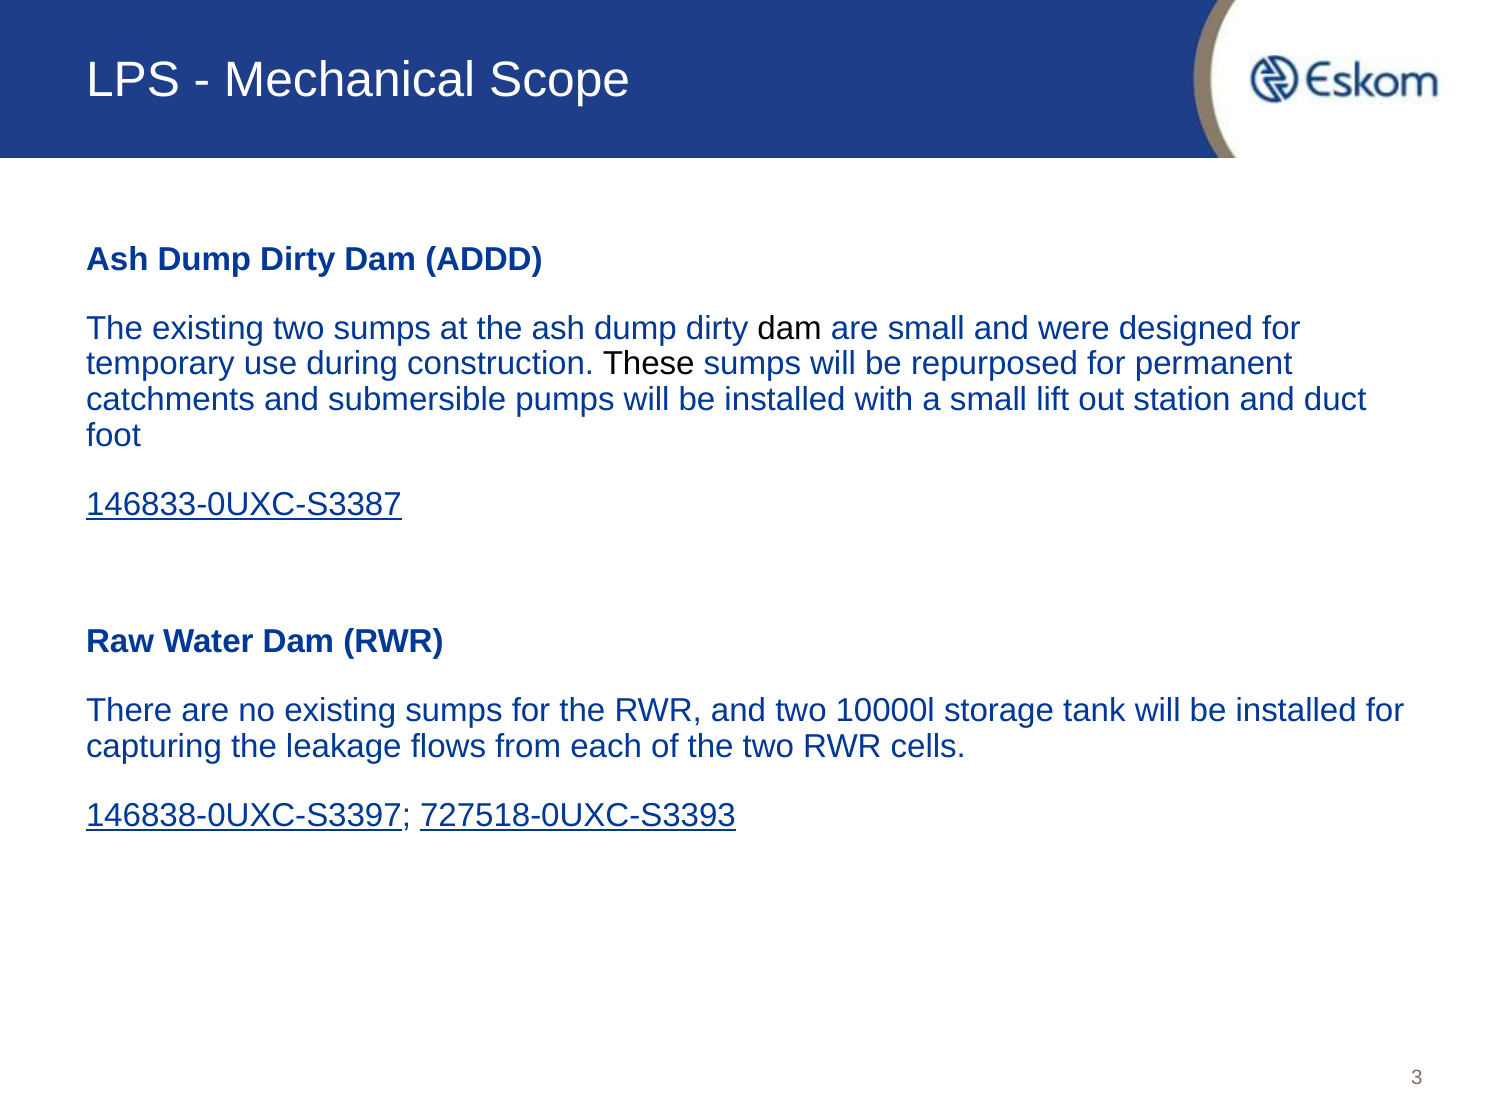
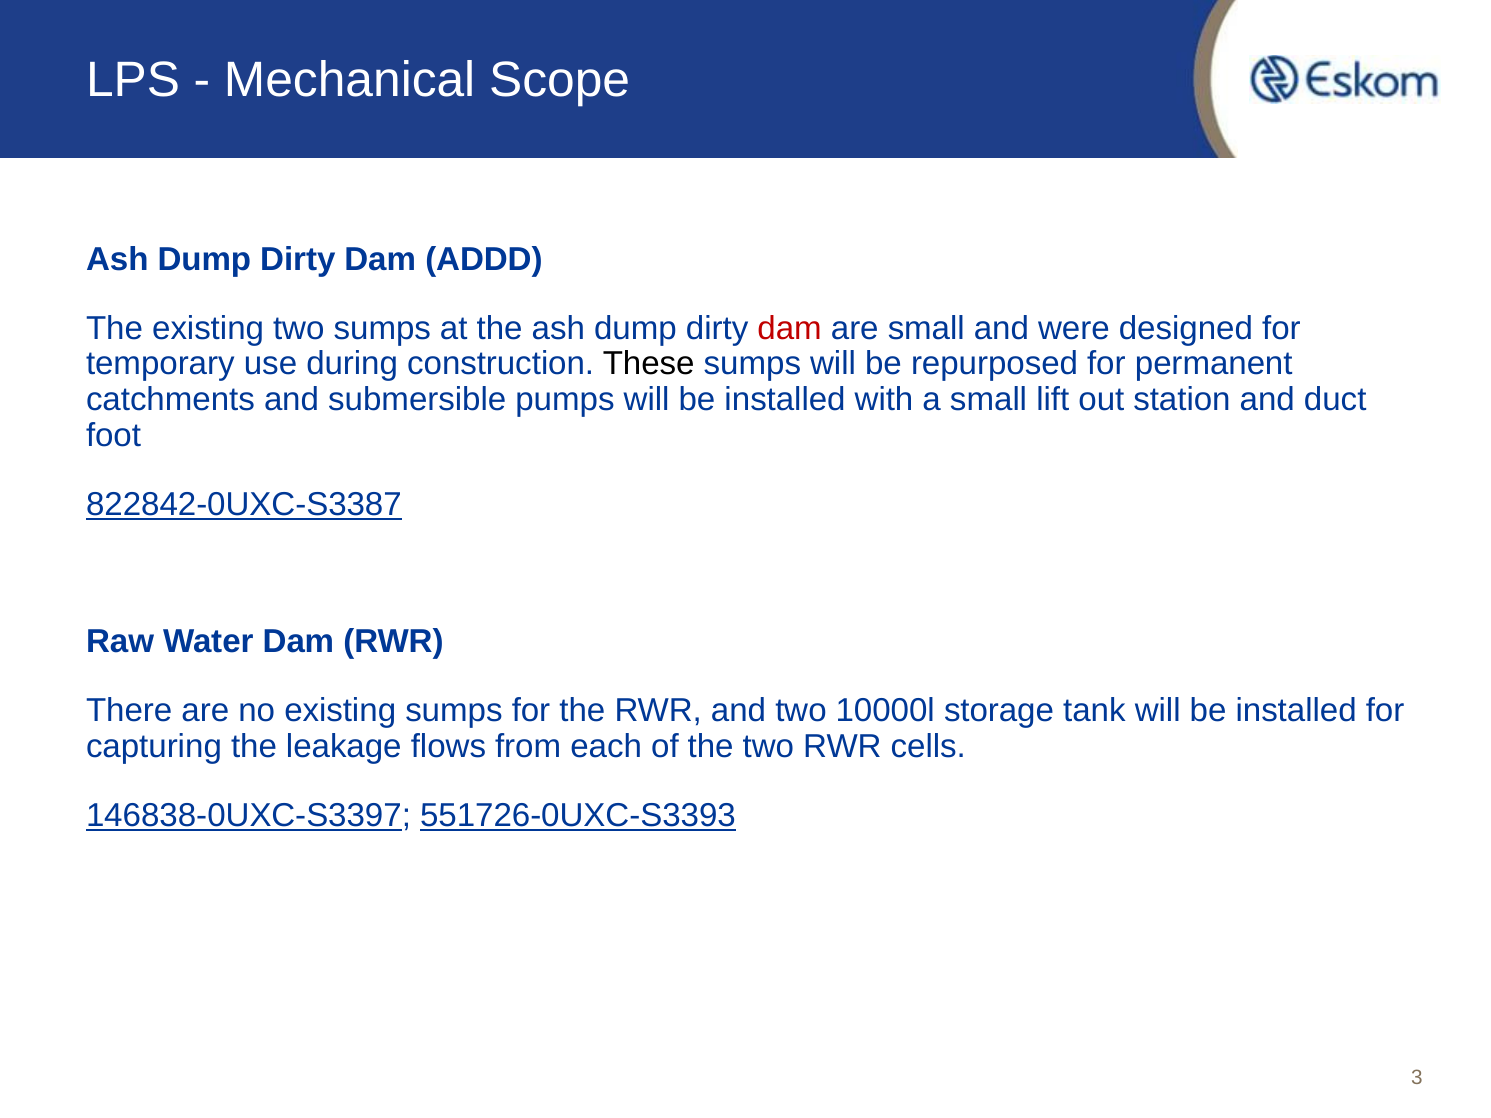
dam at (790, 328) colour: black -> red
146833-0UXC-S3387: 146833-0UXC-S3387 -> 822842-0UXC-S3387
727518-0UXC-S3393: 727518-0UXC-S3393 -> 551726-0UXC-S3393
